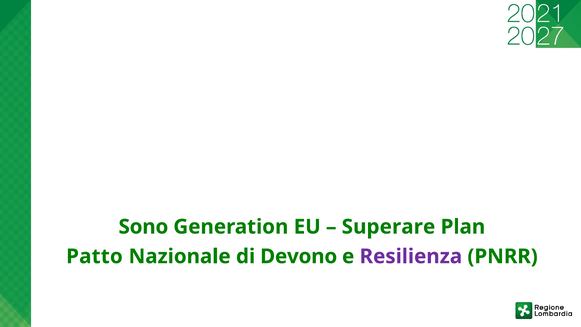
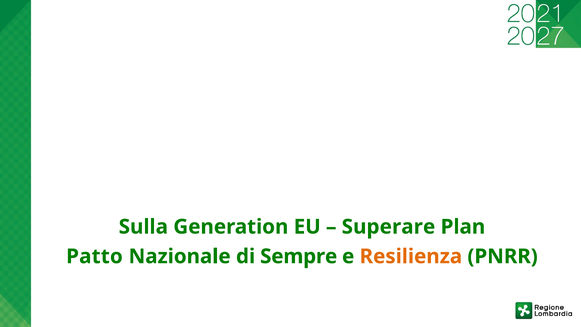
Sono: Sono -> Sulla
Devono: Devono -> Sempre
Resilienza colour: purple -> orange
